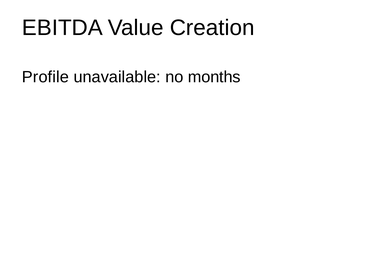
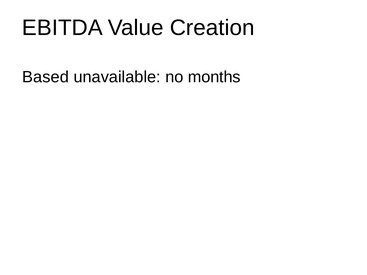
Profile: Profile -> Based
